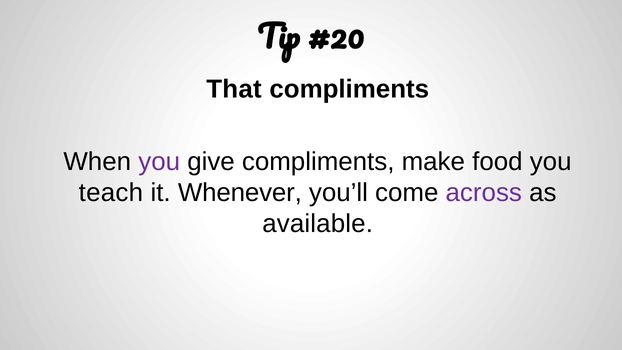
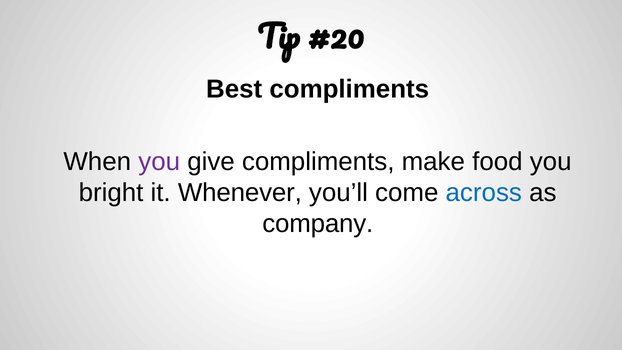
That: That -> Best
teach: teach -> bright
across colour: purple -> blue
available: available -> company
